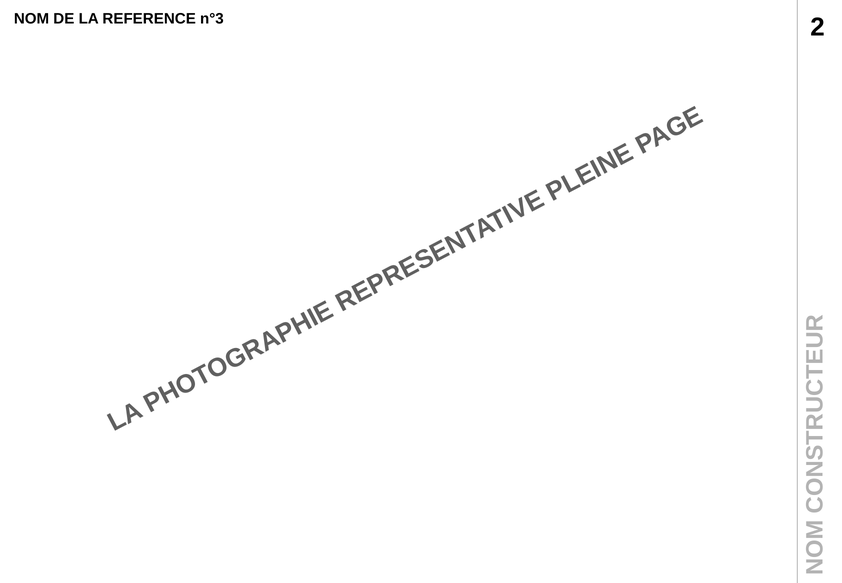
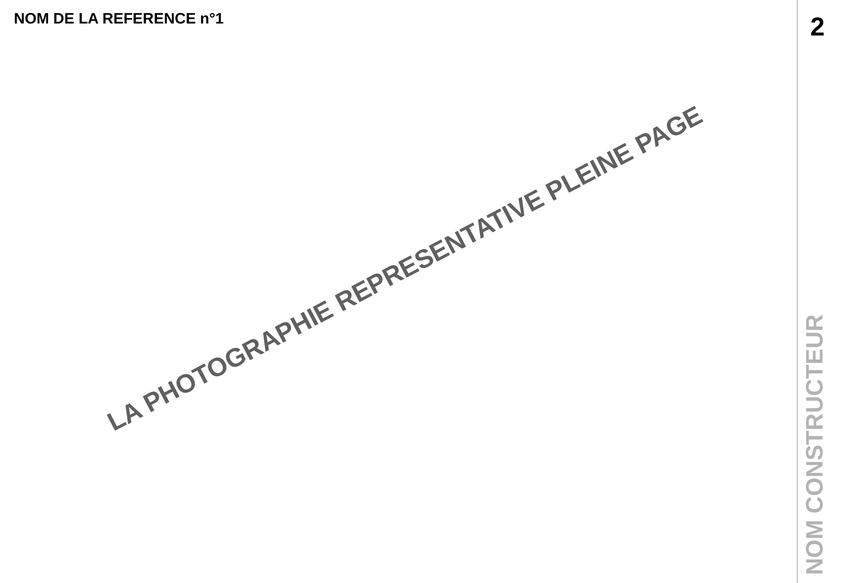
n°3: n°3 -> n°1
